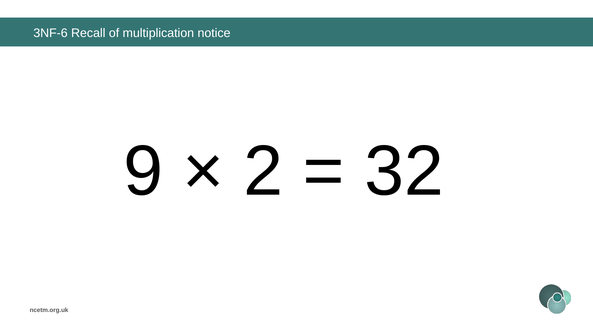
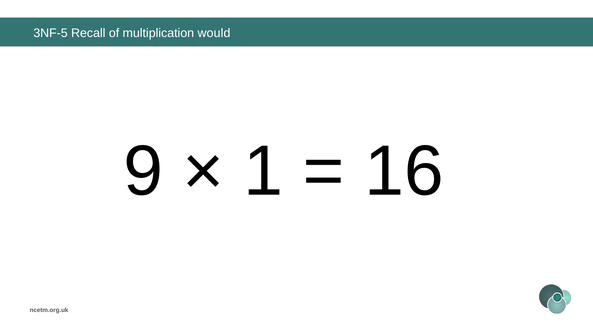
3NF-6: 3NF-6 -> 3NF-5
notice: notice -> would
2: 2 -> 1
32: 32 -> 16
